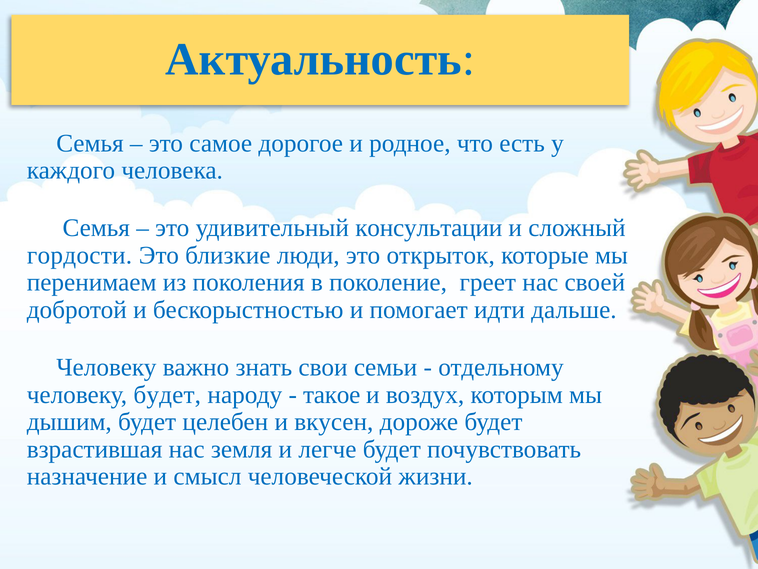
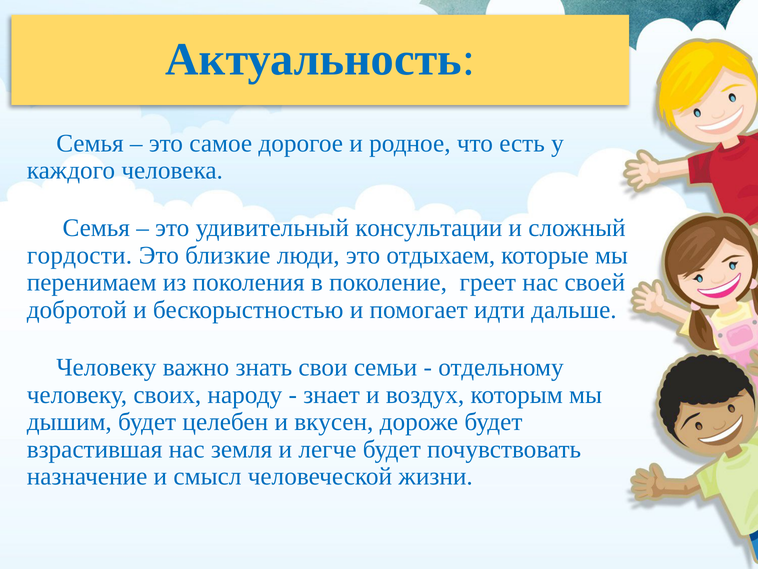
открыток: открыток -> отдыхаем
человеку будет: будет -> своих
такое: такое -> знает
